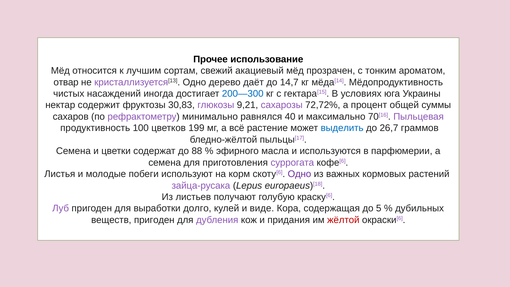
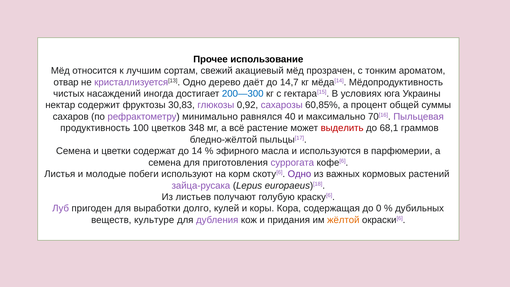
9,21: 9,21 -> 0,92
72,72%: 72,72% -> 60,85%
199: 199 -> 348
выделить colour: blue -> red
26,7: 26,7 -> 68,1
88: 88 -> 14
виде: виде -> коры
5: 5 -> 0
веществ пригоден: пригоден -> культуре
жёлтой colour: red -> orange
